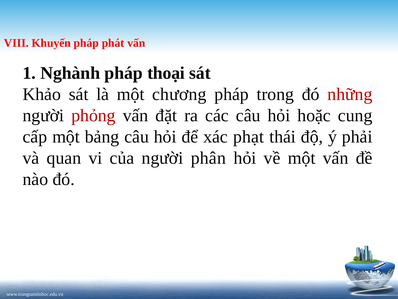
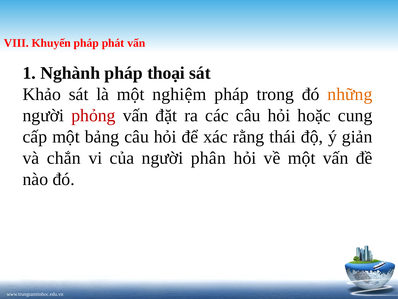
chương: chương -> nghiệm
những colour: red -> orange
phạt: phạt -> rằng
phải: phải -> giản
quan: quan -> chắn
